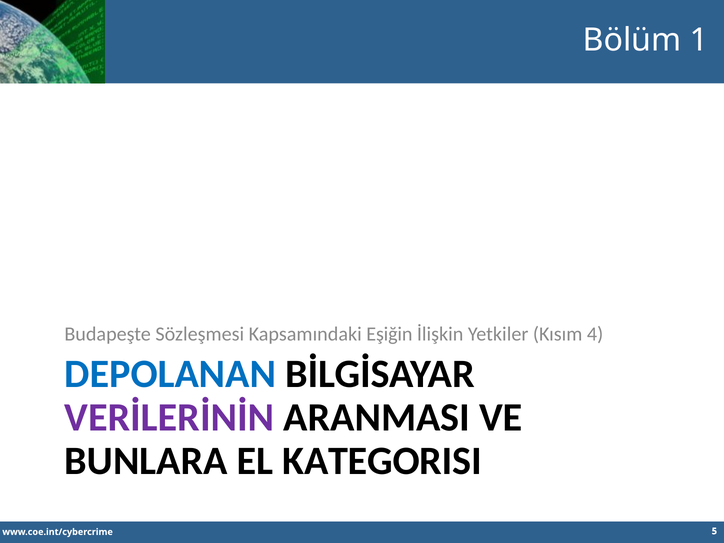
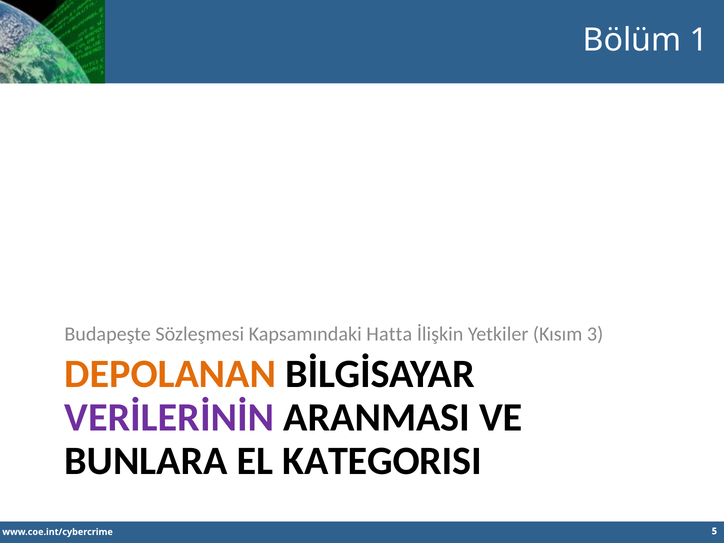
Eşiğin: Eşiğin -> Hatta
4: 4 -> 3
DEPOLANAN colour: blue -> orange
